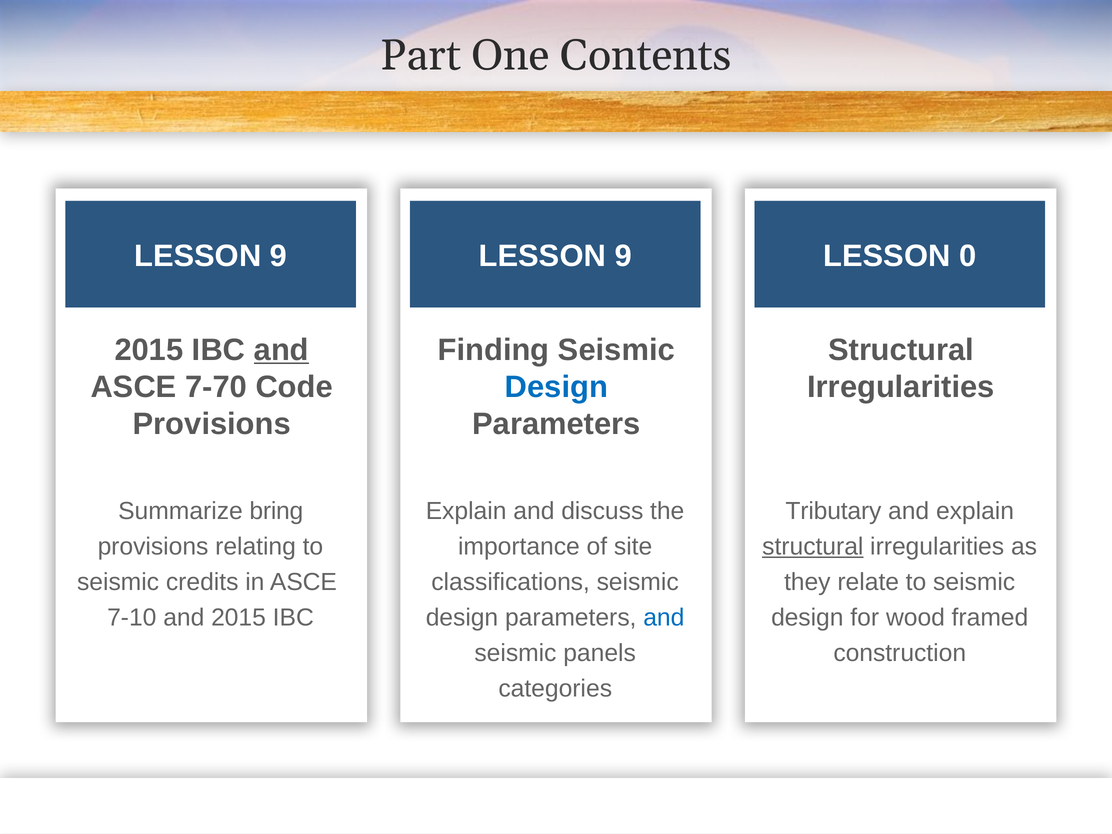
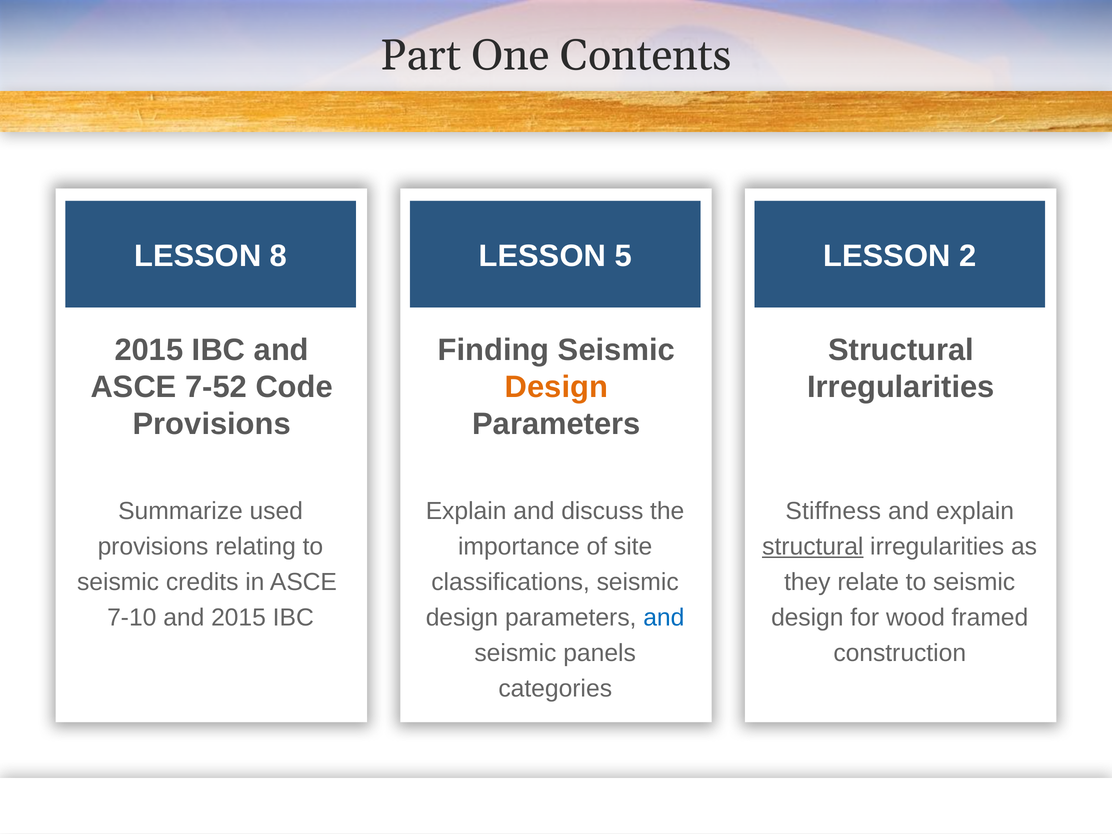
9 at (279, 256): 9 -> 8
9 at (623, 256): 9 -> 5
0: 0 -> 2
and at (281, 350) underline: present -> none
7-70: 7-70 -> 7-52
Design at (556, 387) colour: blue -> orange
bring: bring -> used
Tributary: Tributary -> Stiffness
